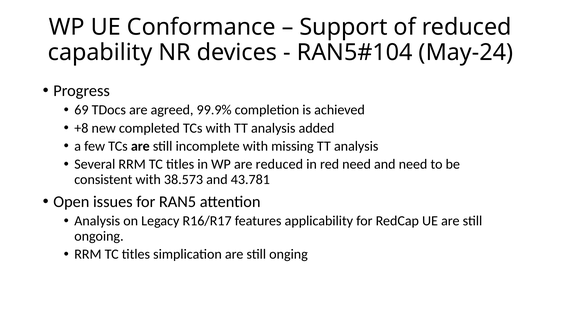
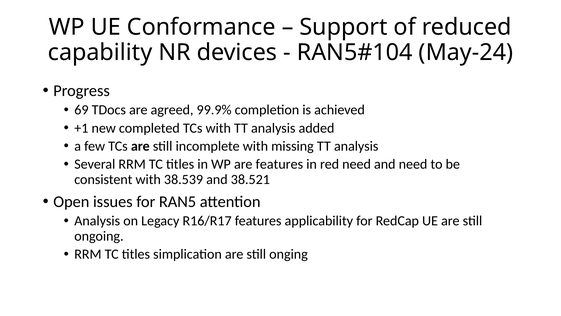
+8: +8 -> +1
are reduced: reduced -> features
38.573: 38.573 -> 38.539
43.781: 43.781 -> 38.521
